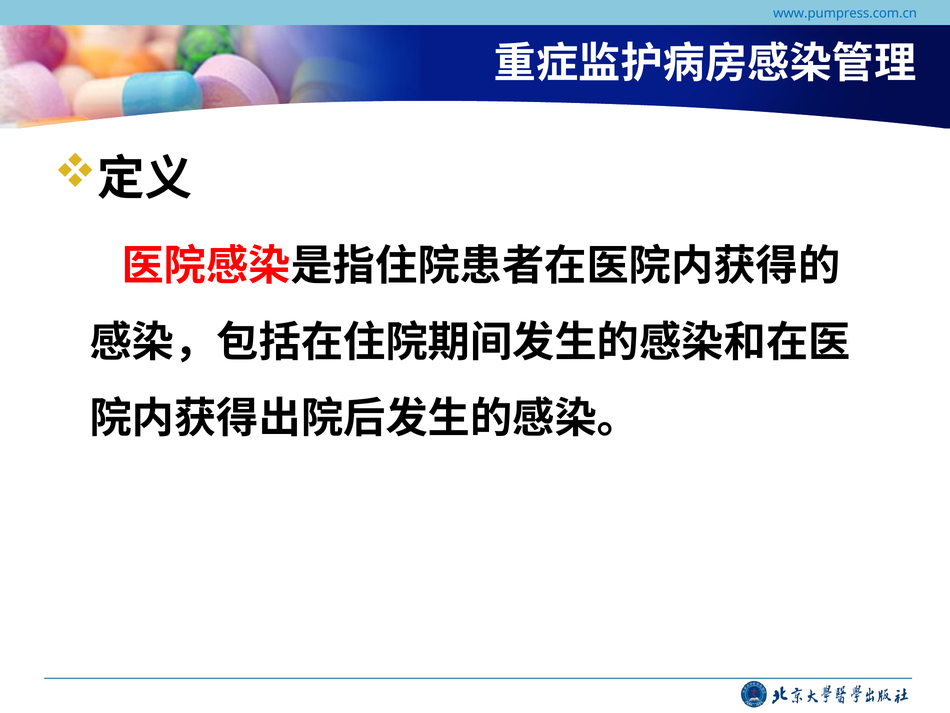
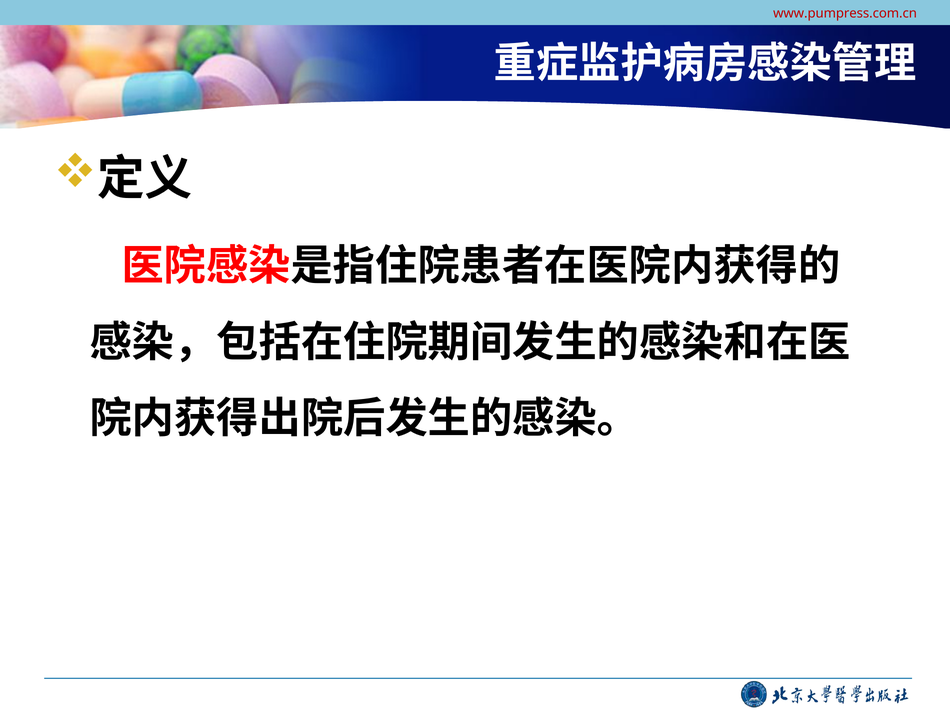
www.pumpress.com.cn colour: blue -> red
